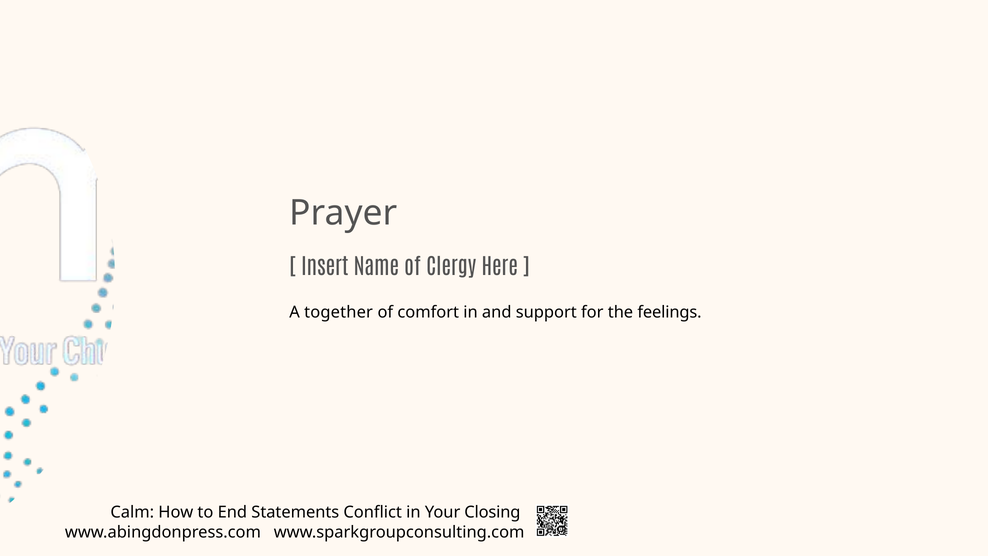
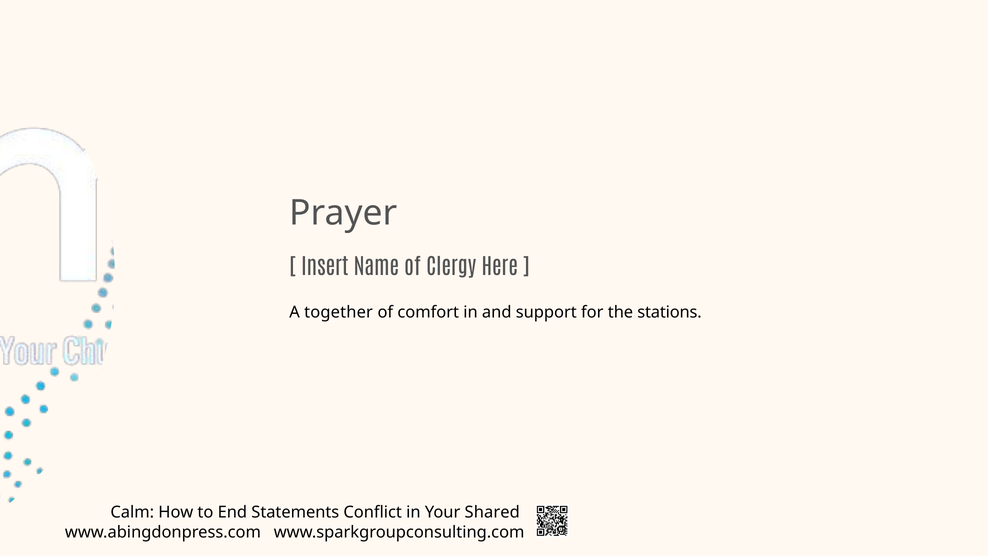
feelings: feelings -> stations
Closing: Closing -> Shared
